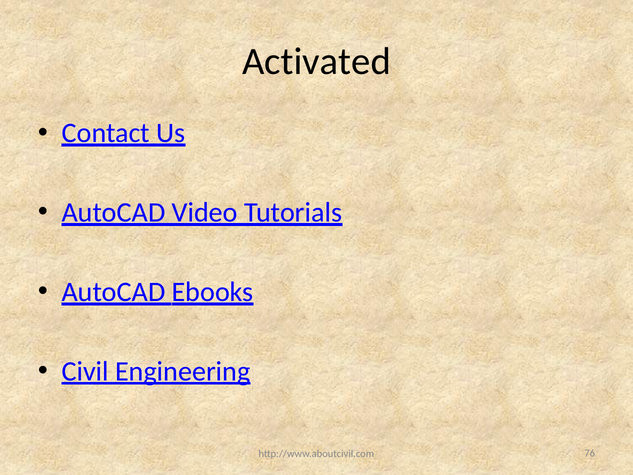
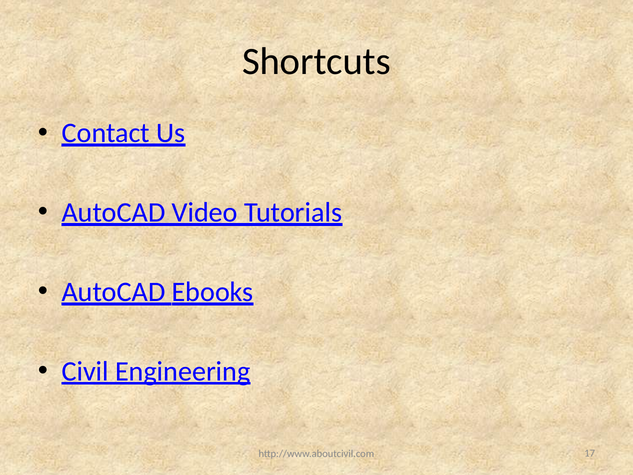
Activated: Activated -> Shortcuts
76: 76 -> 17
